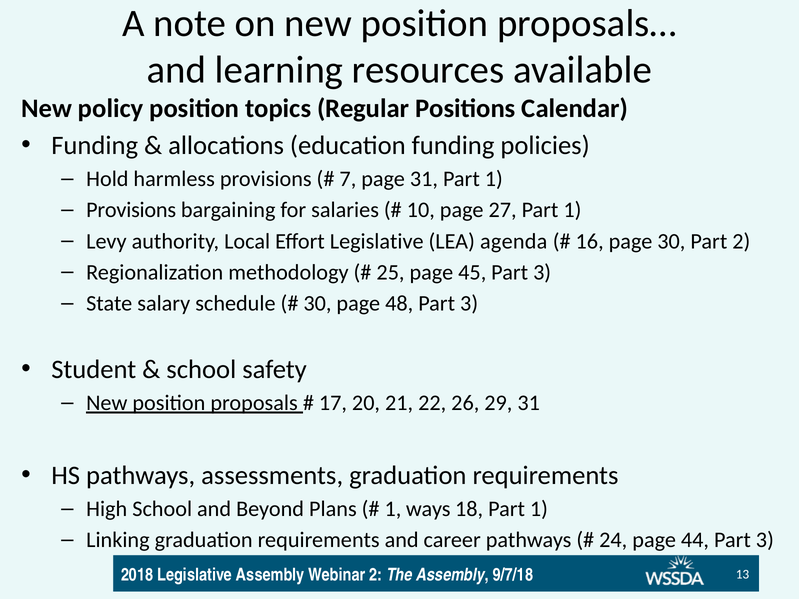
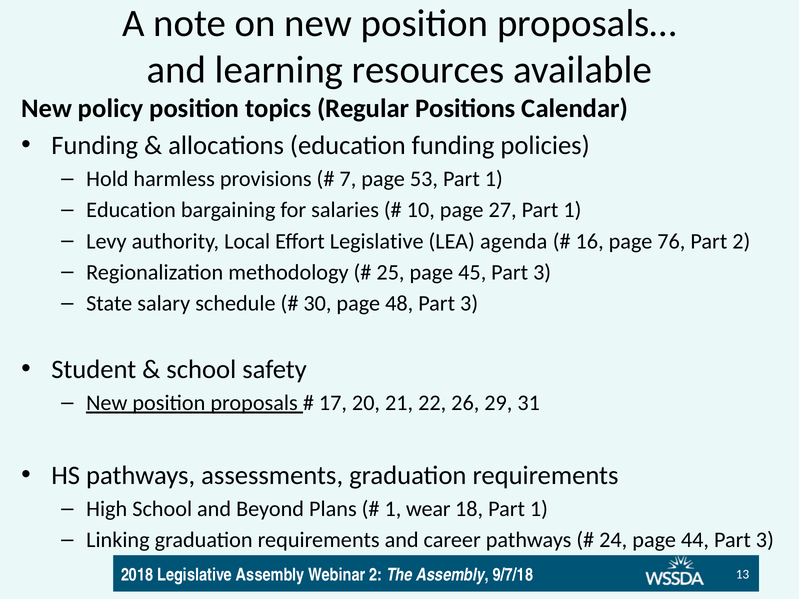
page 31: 31 -> 53
Provisions at (131, 210): Provisions -> Education
page 30: 30 -> 76
ways: ways -> wear
